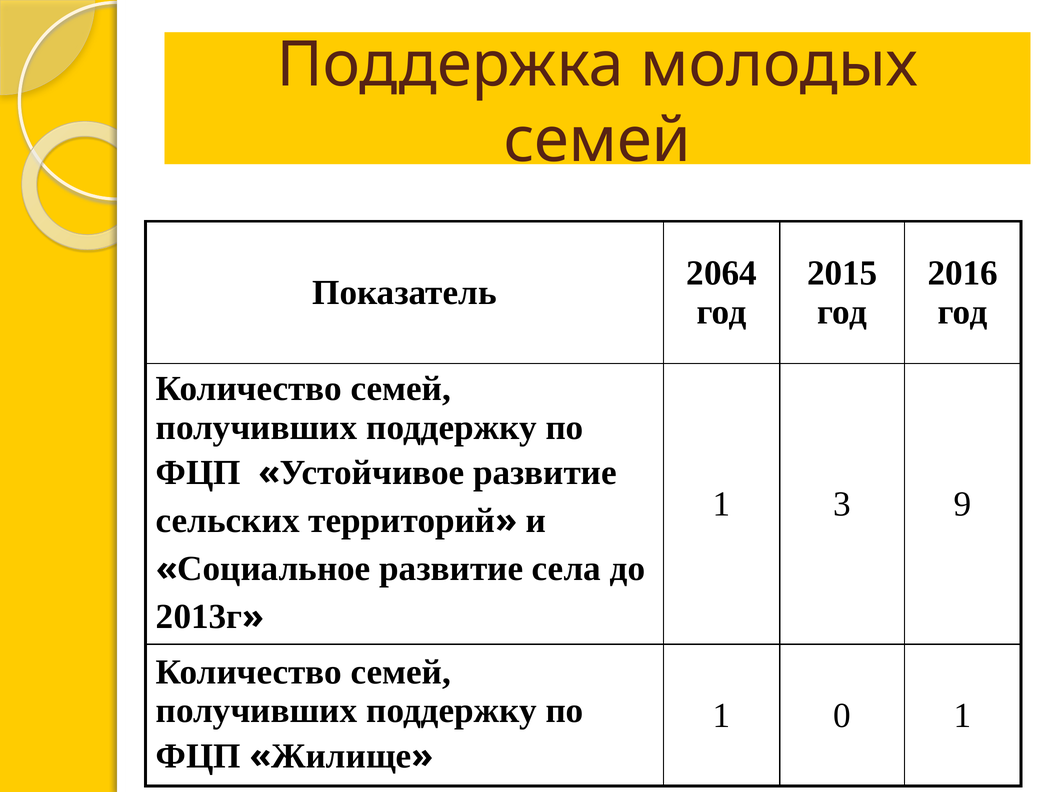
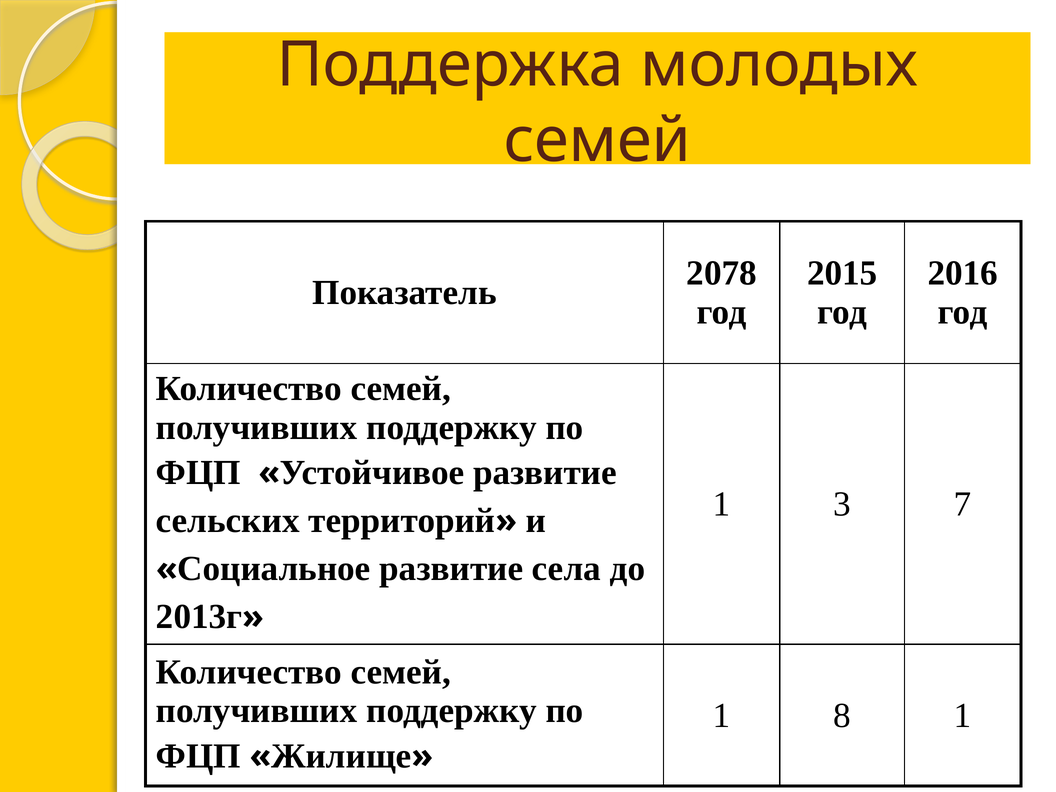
2064: 2064 -> 2078
9: 9 -> 7
0: 0 -> 8
